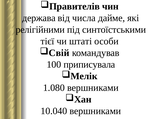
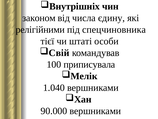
Правителів: Правителів -> Внутрішніх
держава: держава -> законом
дайме: дайме -> єдину
синтоїстськими: синтоїстськими -> спецчиновника
1.080: 1.080 -> 1.040
10.040: 10.040 -> 90.000
